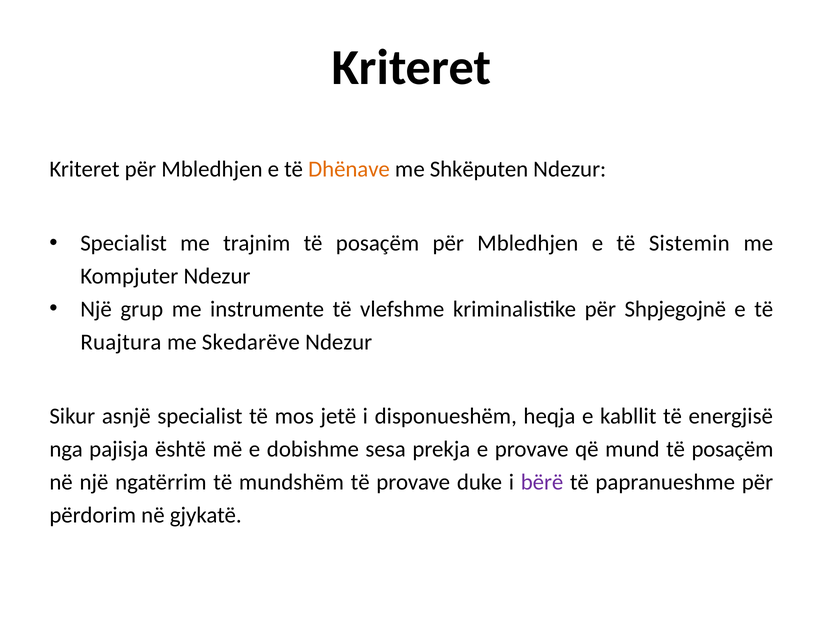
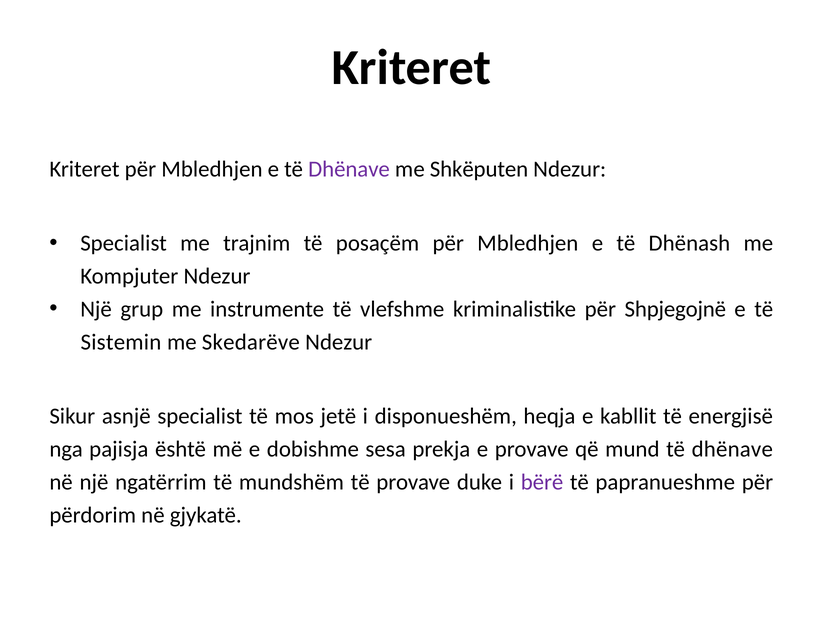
Dhënave at (349, 169) colour: orange -> purple
Sistemin: Sistemin -> Dhënash
Ruajtura: Ruajtura -> Sistemin
mund të posaçëm: posaçëm -> dhënave
